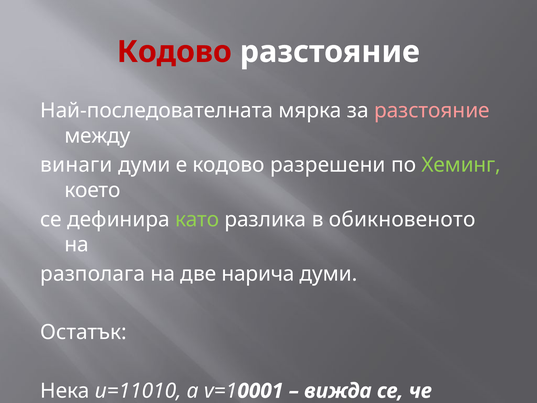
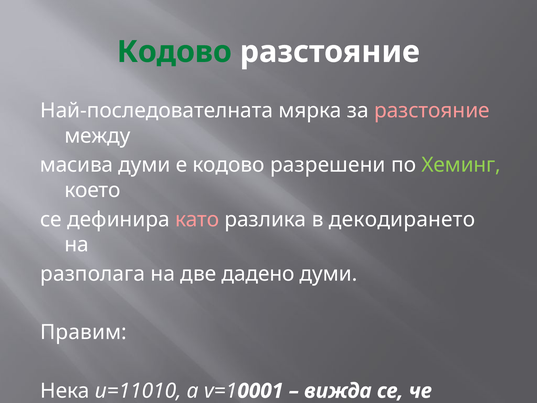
Кодово at (174, 52) colour: red -> green
винаги: винаги -> масива
като colour: light green -> pink
обикновеното: обикновеното -> декодирането
нарича: нарича -> дадено
Остатък: Остатък -> Правим
